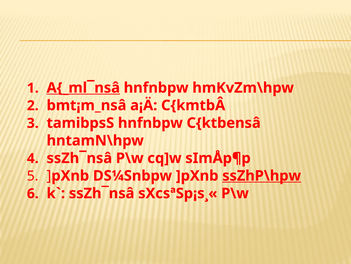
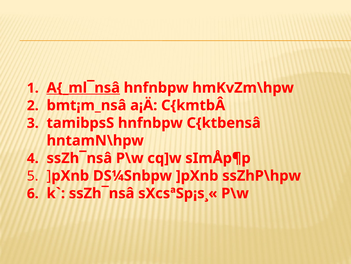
ssZhP\hpw underline: present -> none
